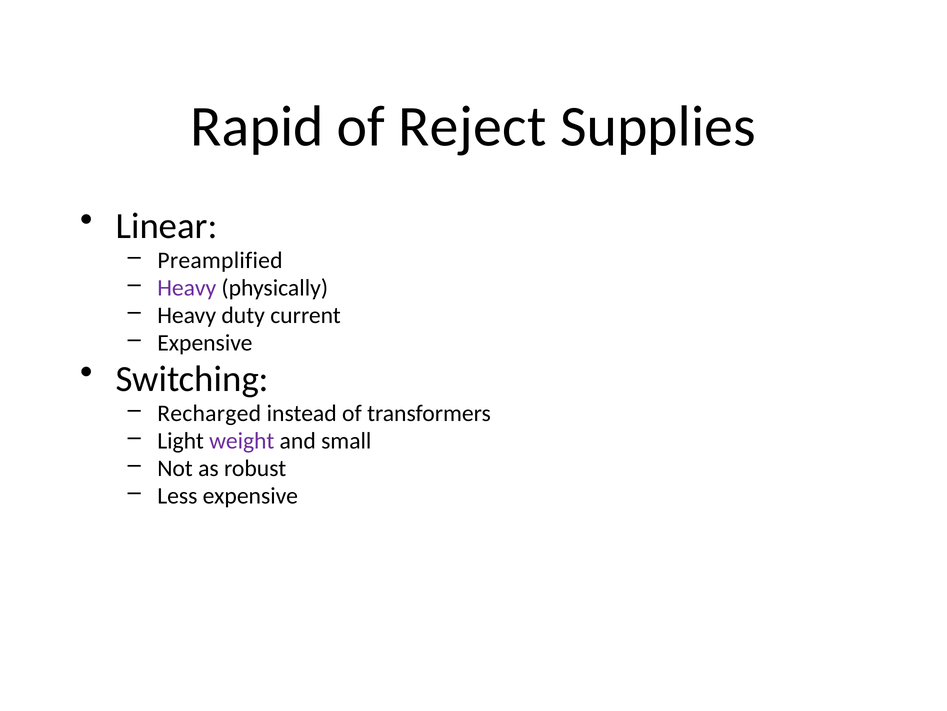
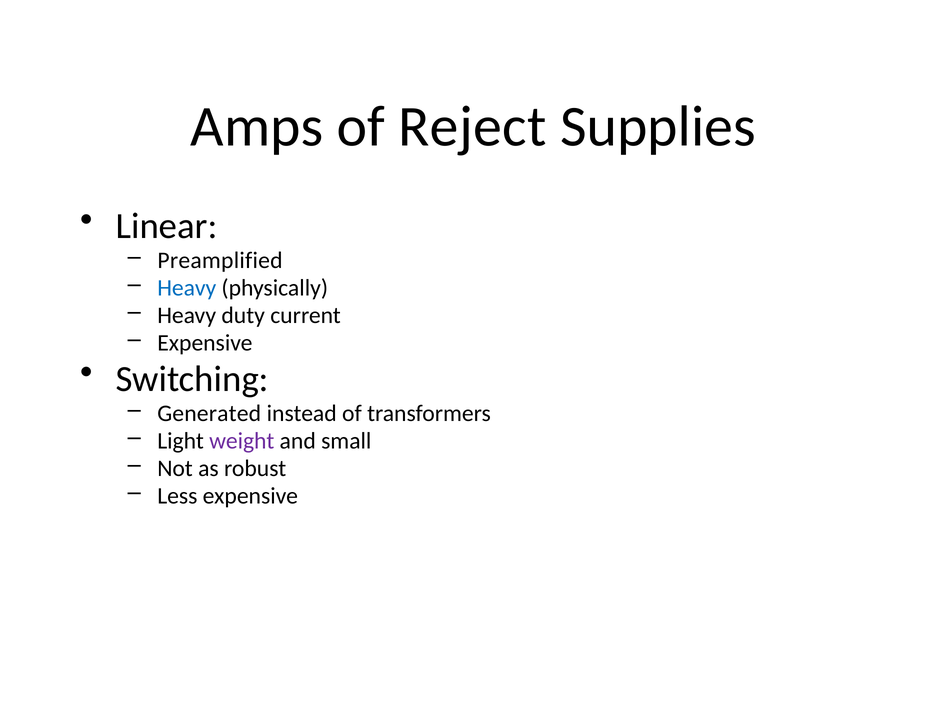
Rapid: Rapid -> Amps
Heavy at (187, 288) colour: purple -> blue
Recharged: Recharged -> Generated
